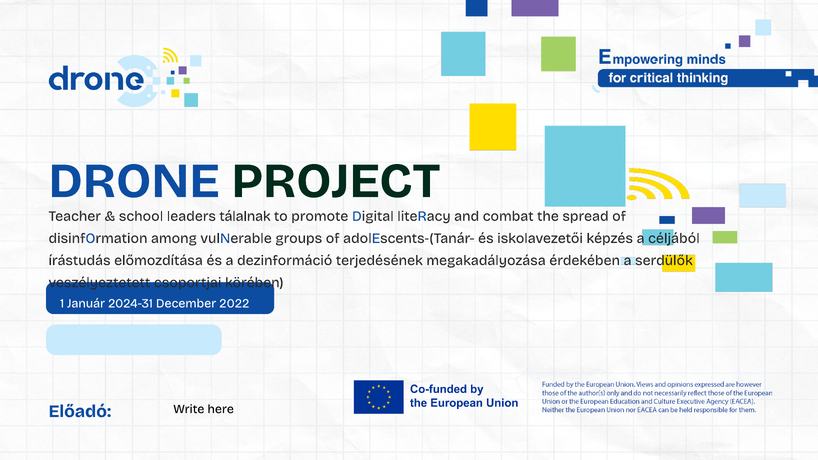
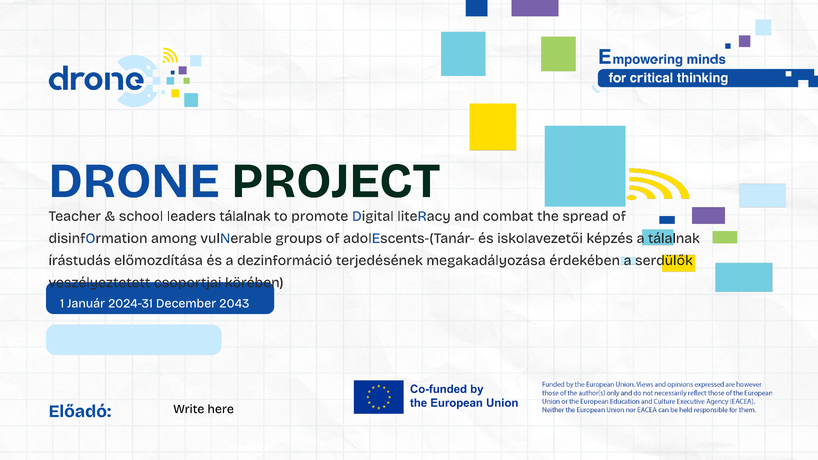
a céljából: céljából -> tálalnak
2022: 2022 -> 2043
